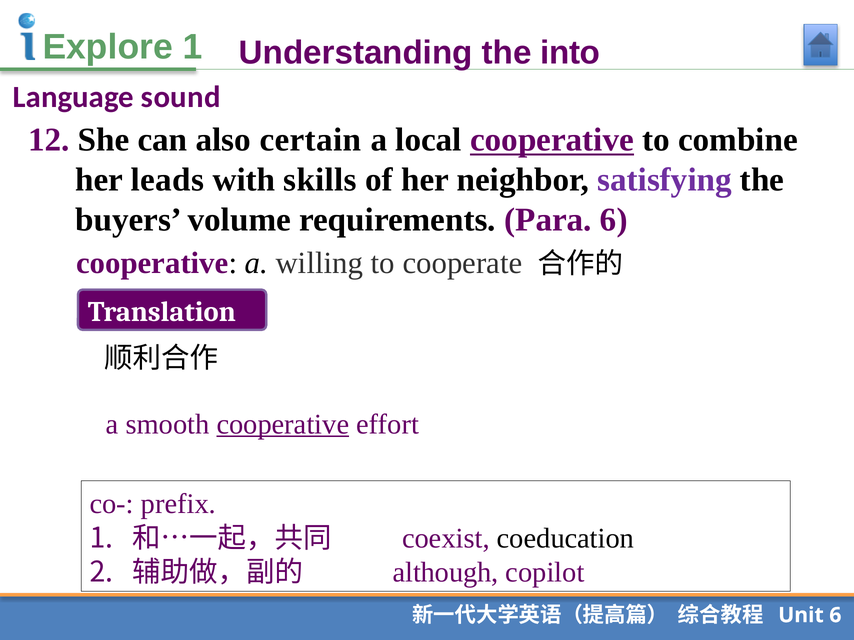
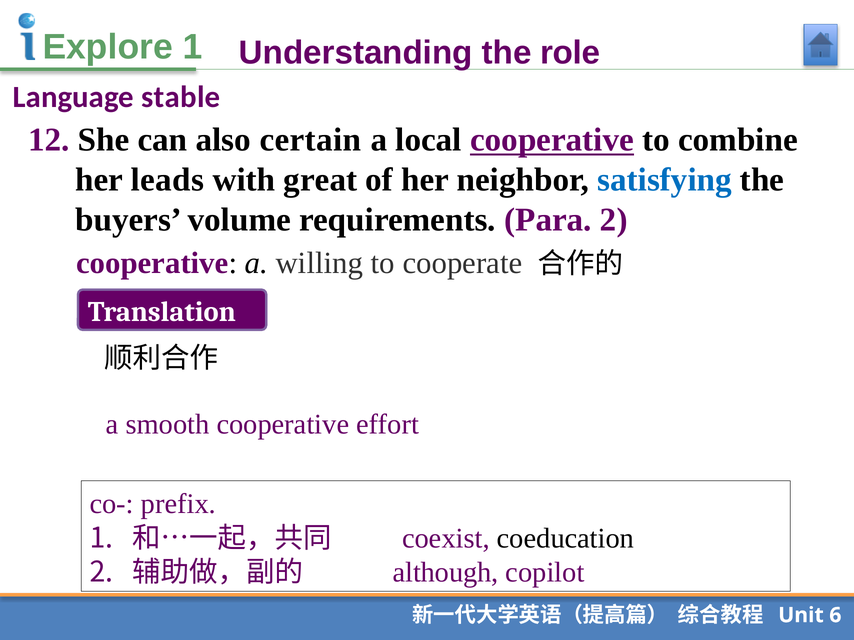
into: into -> role
sound: sound -> stable
skills: skills -> great
satisfying colour: purple -> blue
Para 6: 6 -> 2
cooperative at (283, 424) underline: present -> none
